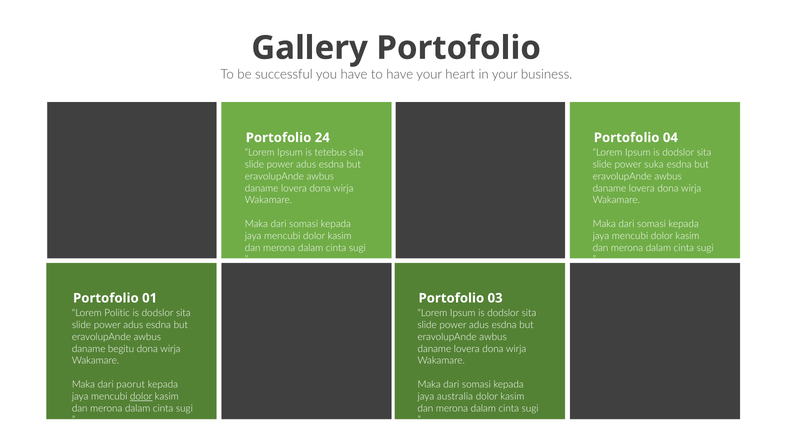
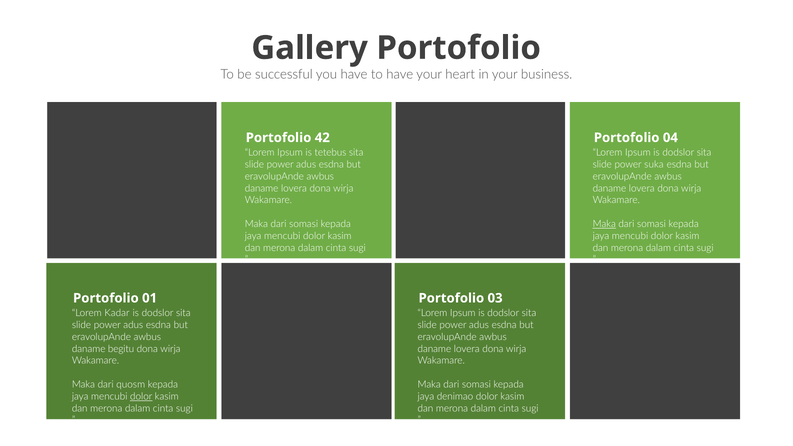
24: 24 -> 42
Maka at (604, 224) underline: none -> present
Politic: Politic -> Kadar
paorut: paorut -> quosm
australia: australia -> denimao
